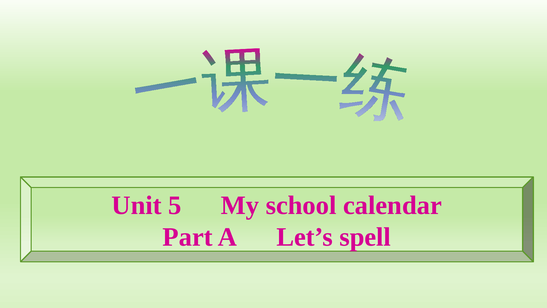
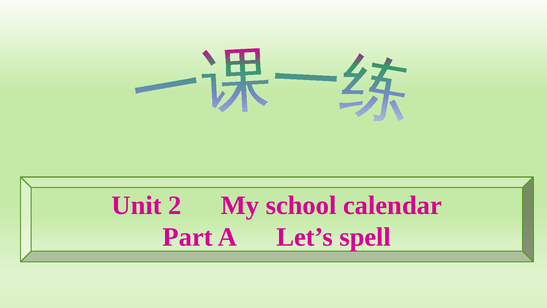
5: 5 -> 2
